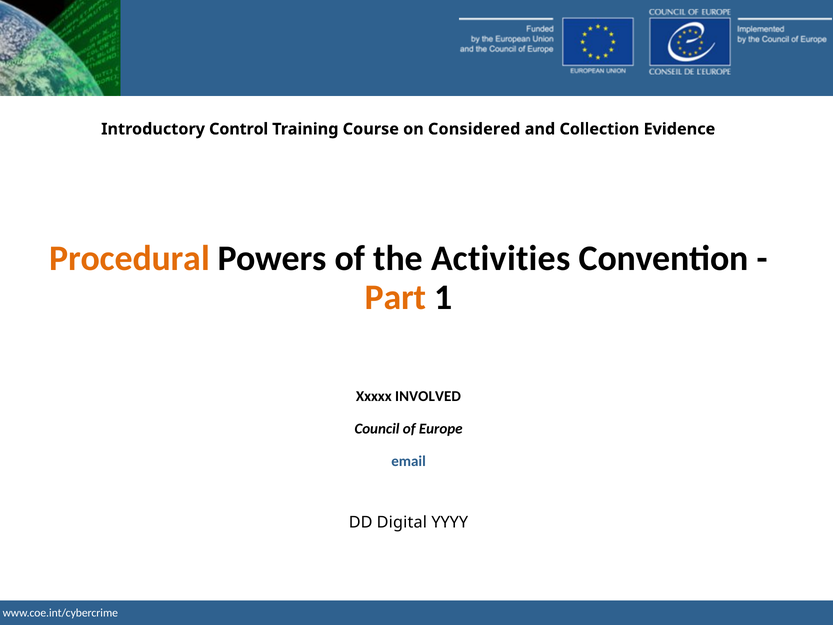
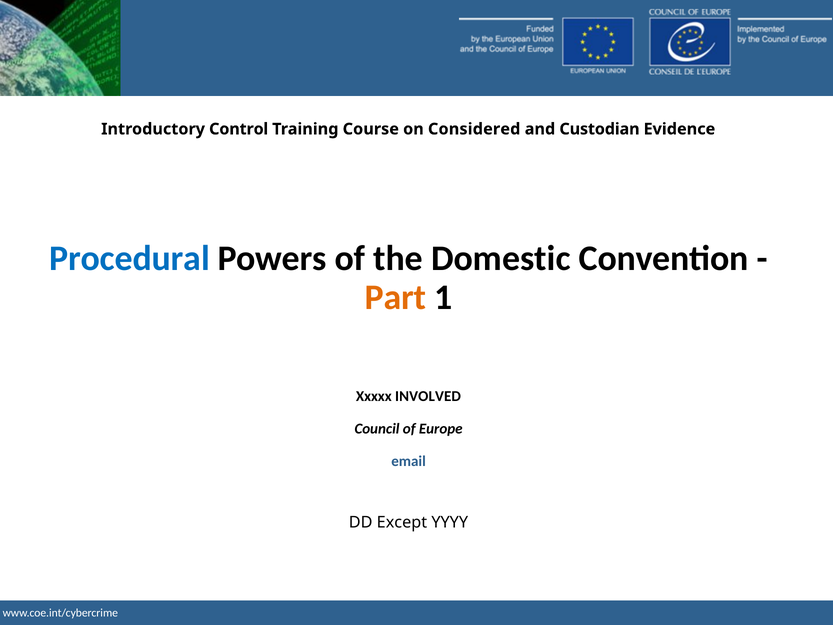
Collection: Collection -> Custodian
Procedural colour: orange -> blue
Activities: Activities -> Domestic
Digital: Digital -> Except
